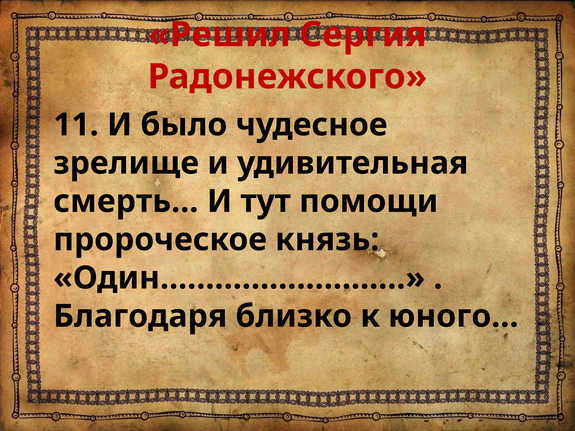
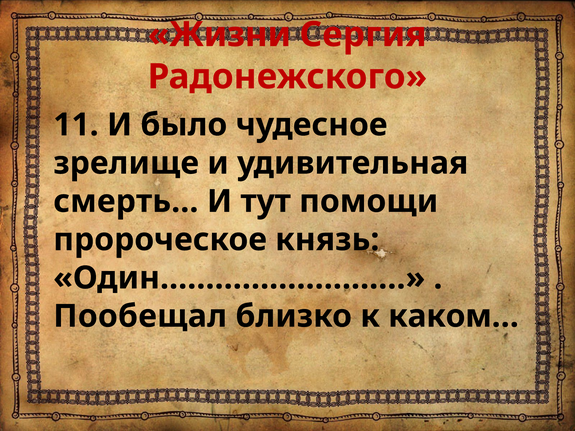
Решил: Решил -> Жизни
Благодаря: Благодаря -> Пообещал
юного…: юного… -> каком…
